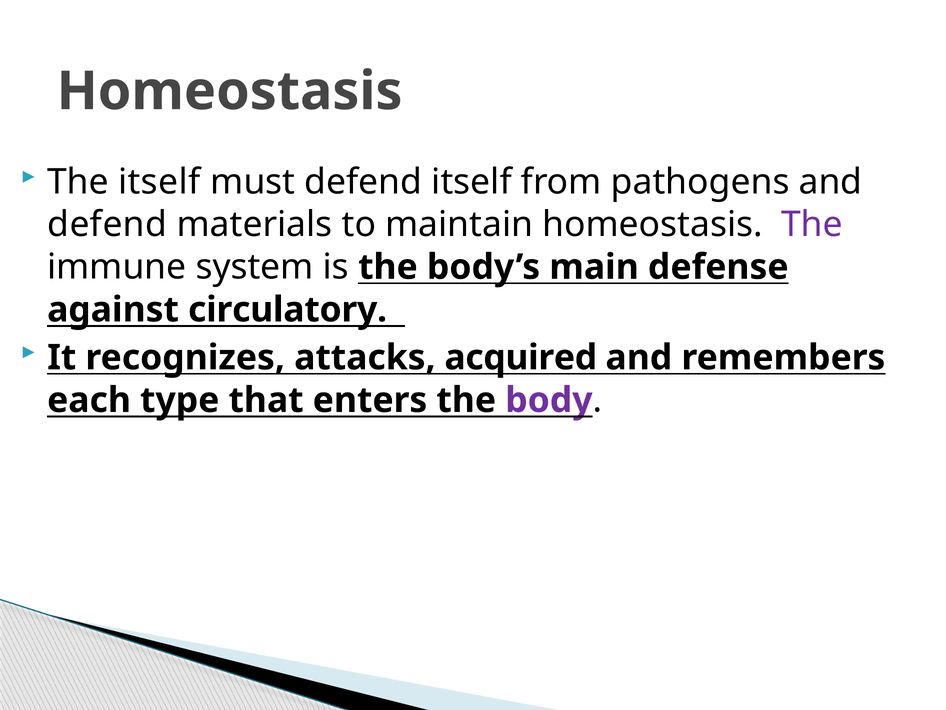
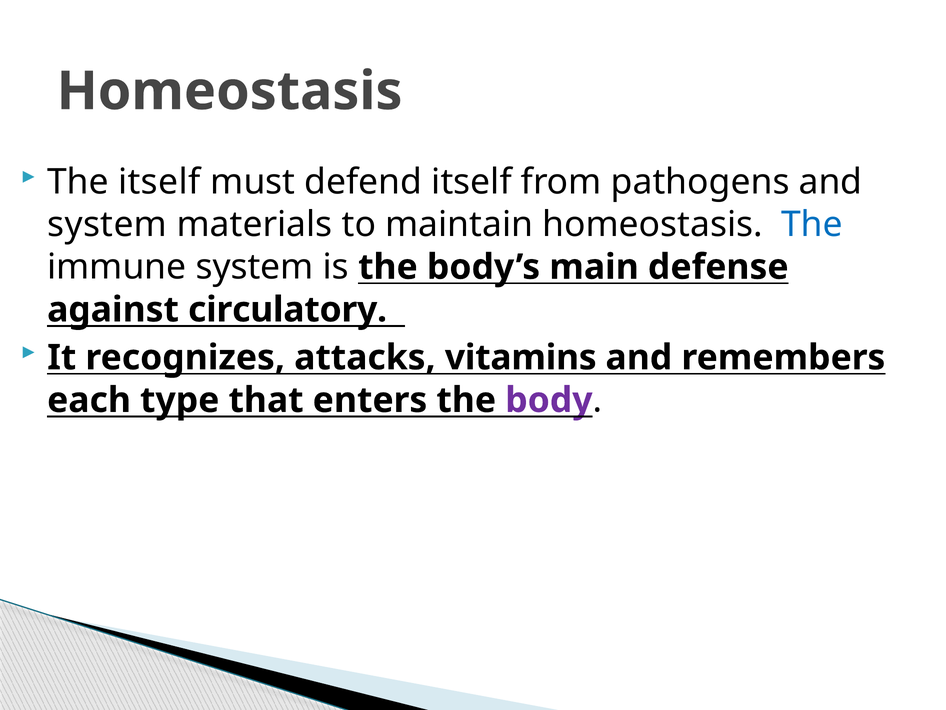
defend at (107, 224): defend -> system
The at (812, 224) colour: purple -> blue
acquired: acquired -> vitamins
